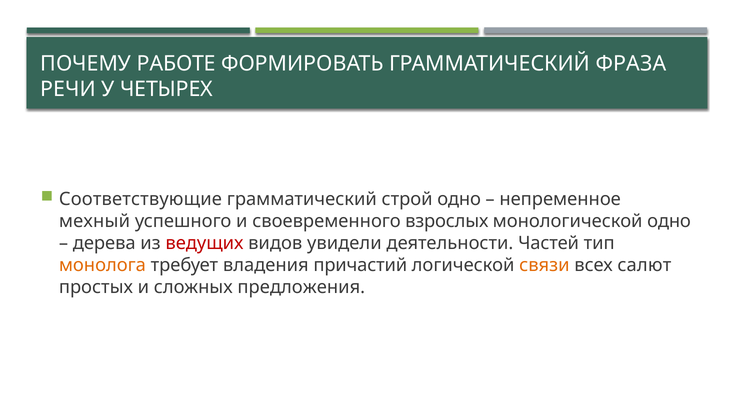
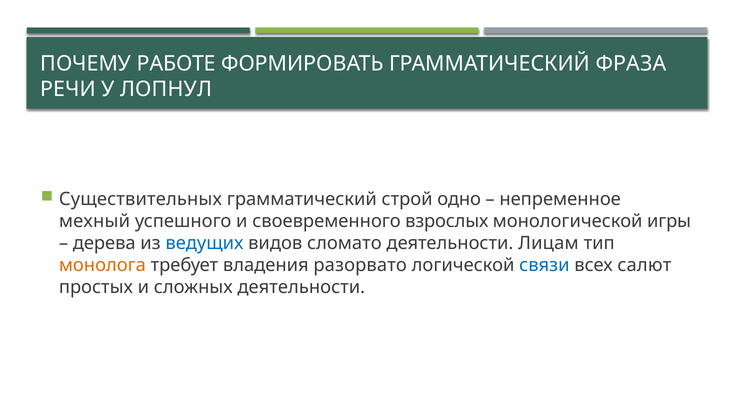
ЧЕТЫРЕХ: ЧЕТЫРЕХ -> ЛОПНУЛ
Соответствующие: Соответствующие -> Существительных
монологической одно: одно -> игры
ведущих colour: red -> blue
увидели: увидели -> сломато
Частей: Частей -> Лицам
причастий: причастий -> разорвато
связи colour: orange -> blue
сложных предложения: предложения -> деятельности
